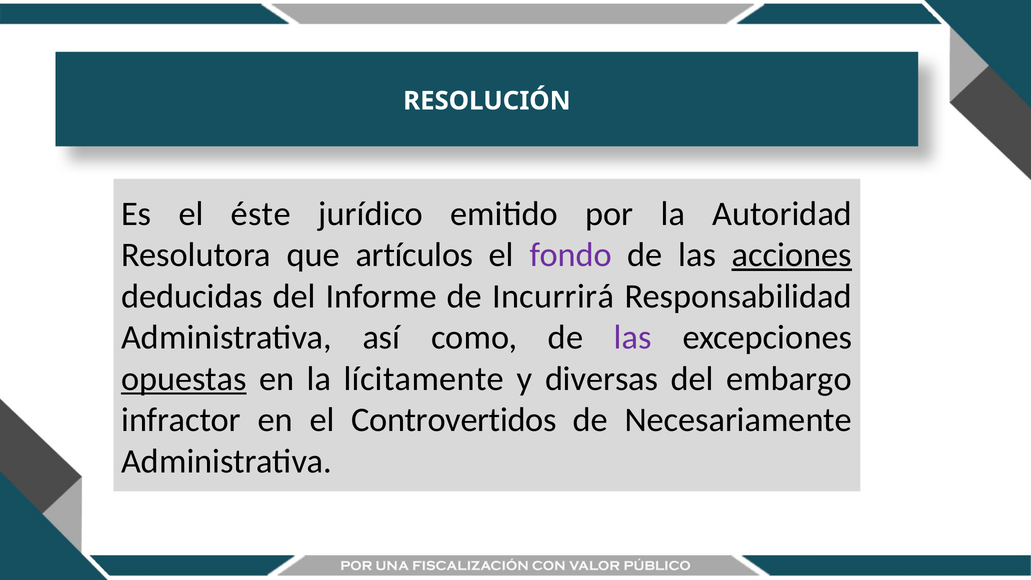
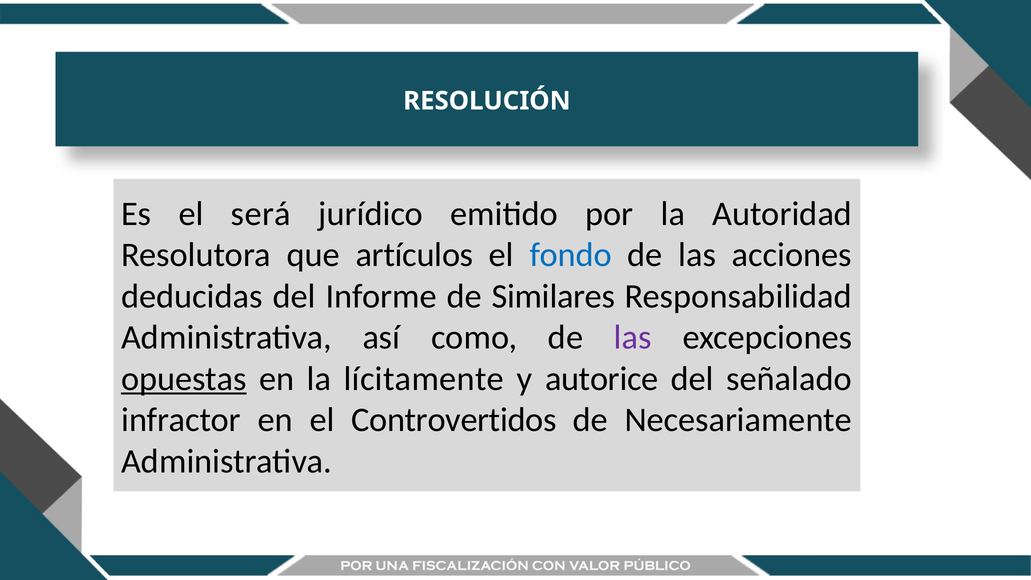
éste: éste -> será
fondo colour: purple -> blue
acciones underline: present -> none
Incurrirá: Incurrirá -> Similares
diversas: diversas -> autorice
embargo: embargo -> señalado
